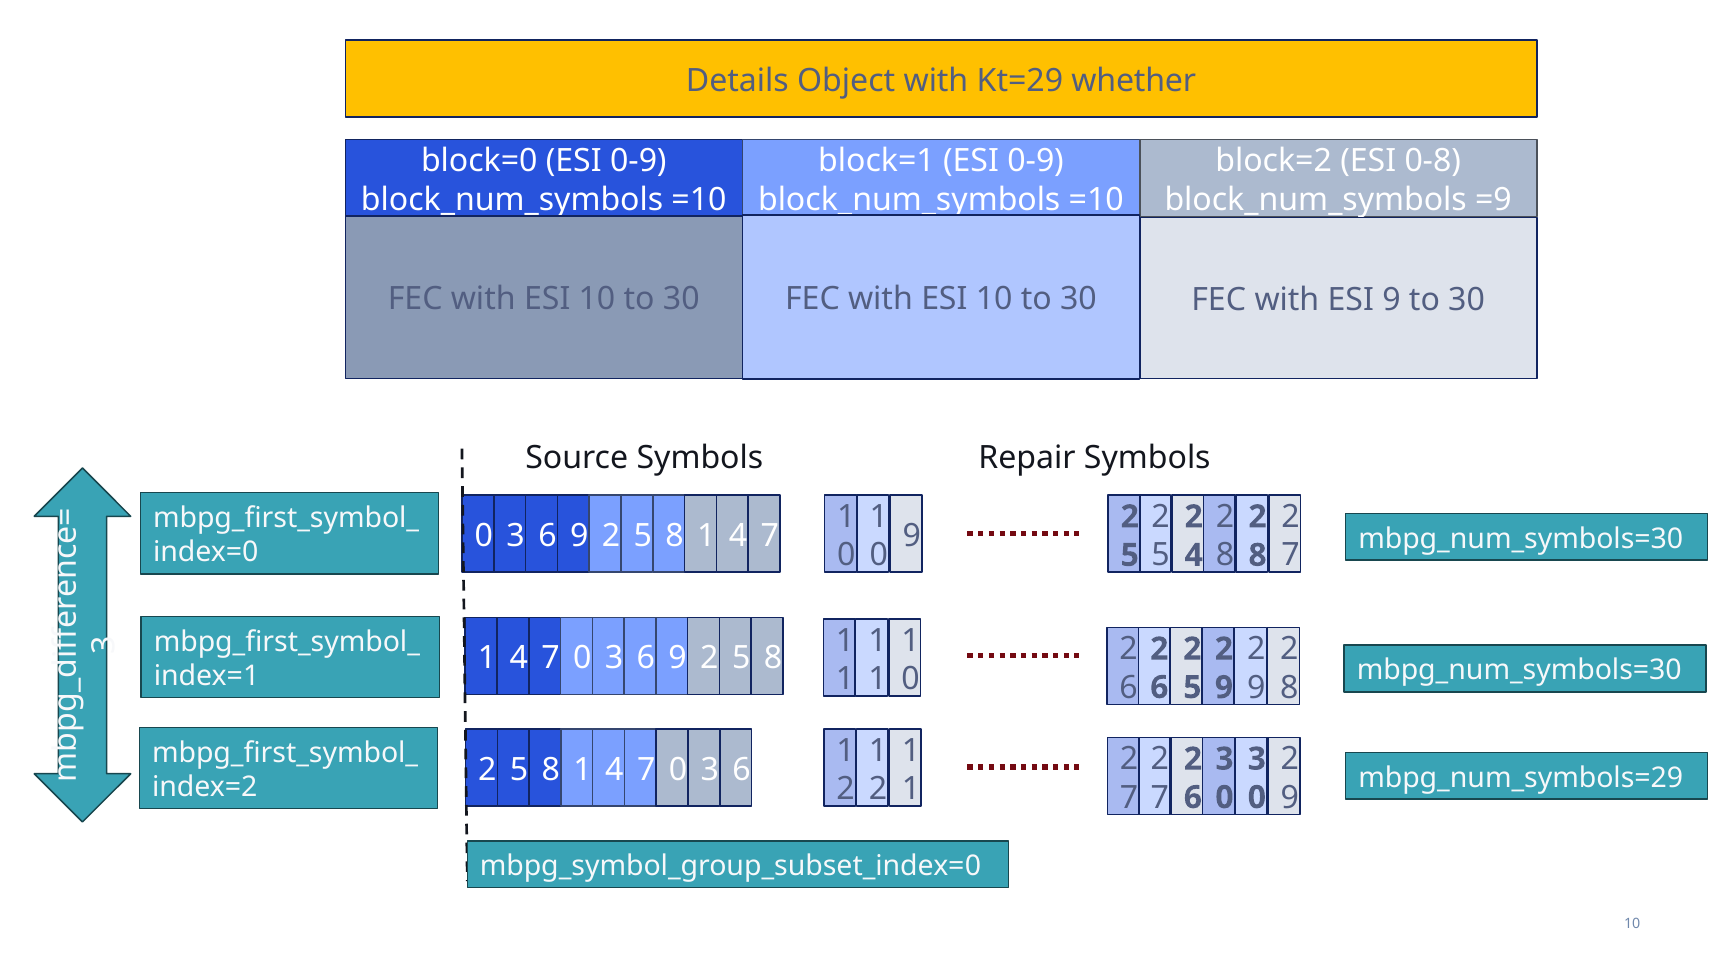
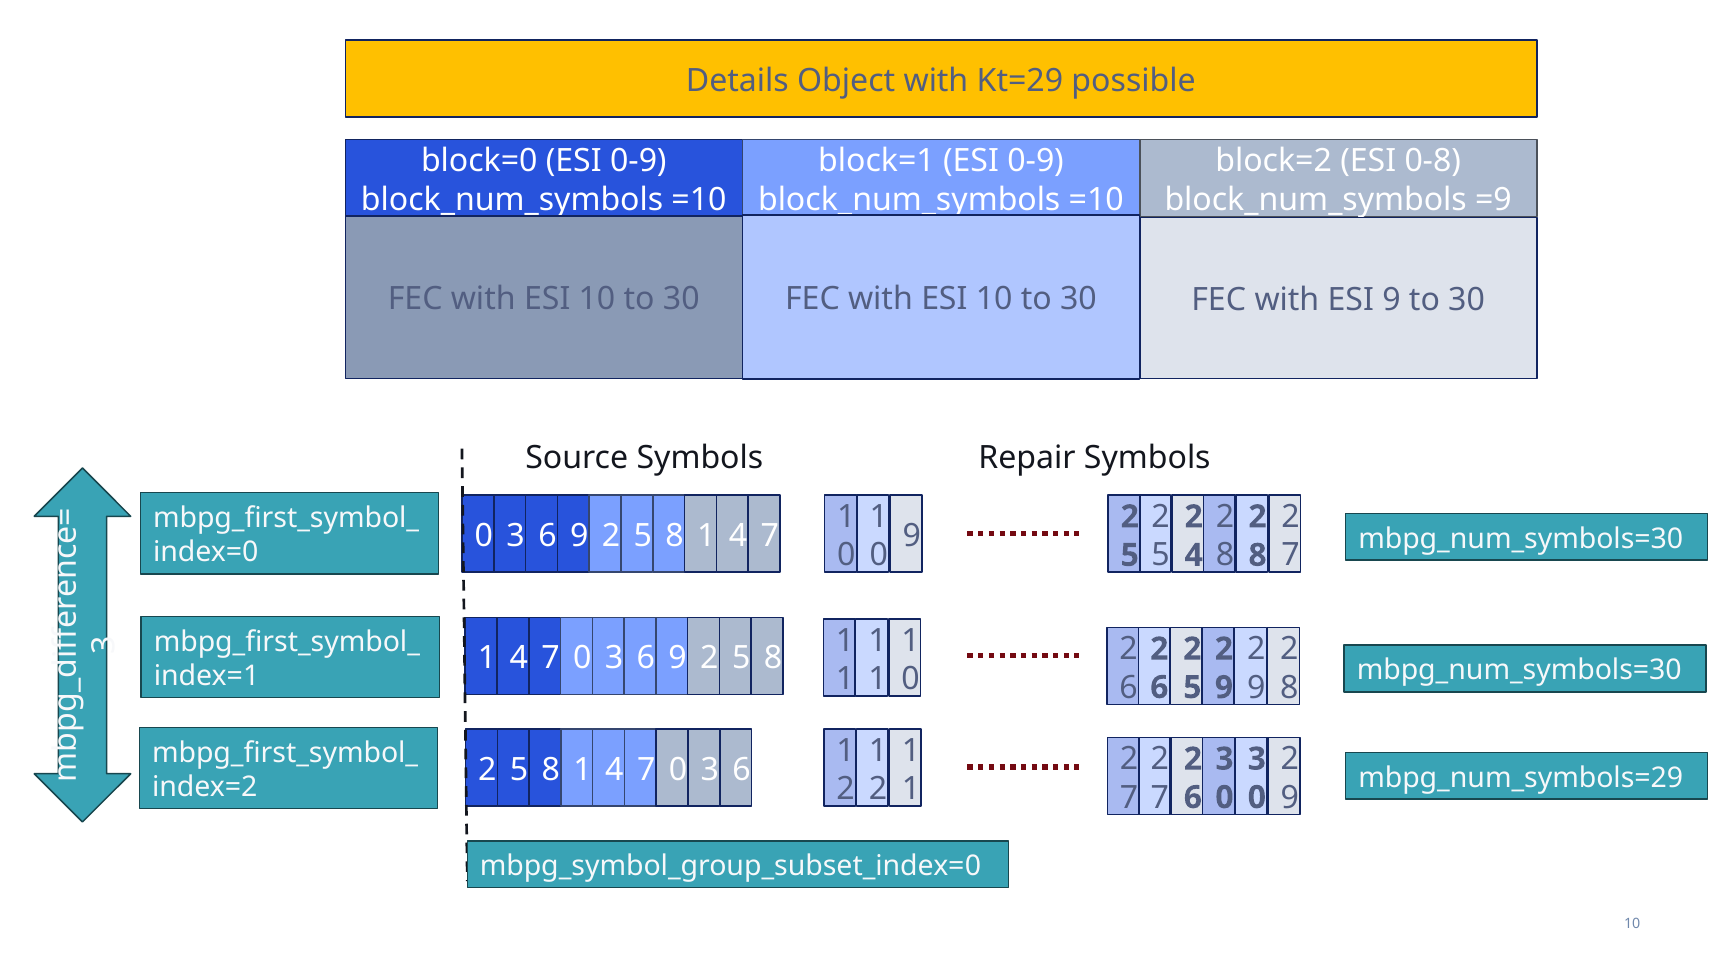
whether: whether -> possible
